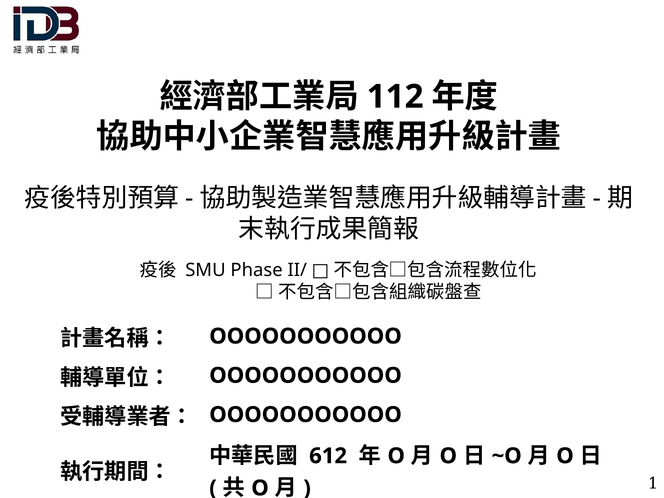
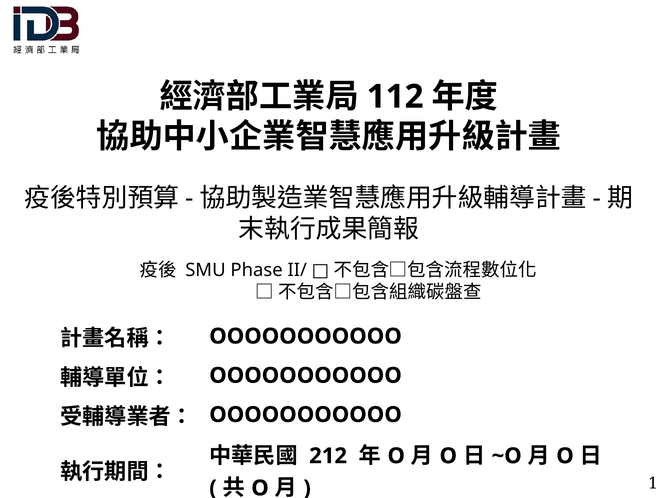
612: 612 -> 212
